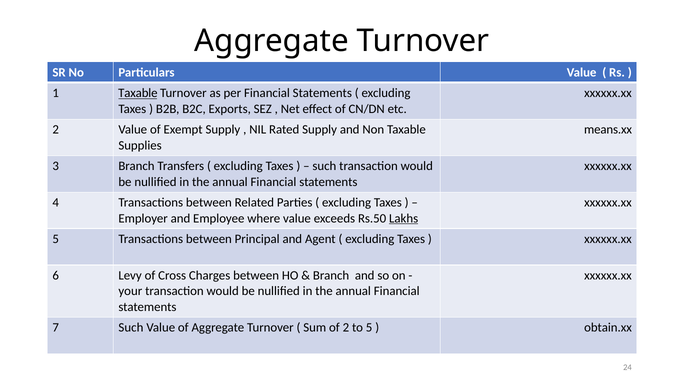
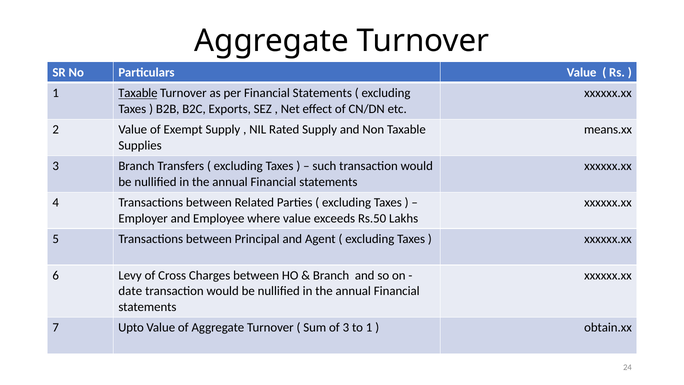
Lakhs underline: present -> none
your: your -> date
7 Such: Such -> Upto
of 2: 2 -> 3
to 5: 5 -> 1
